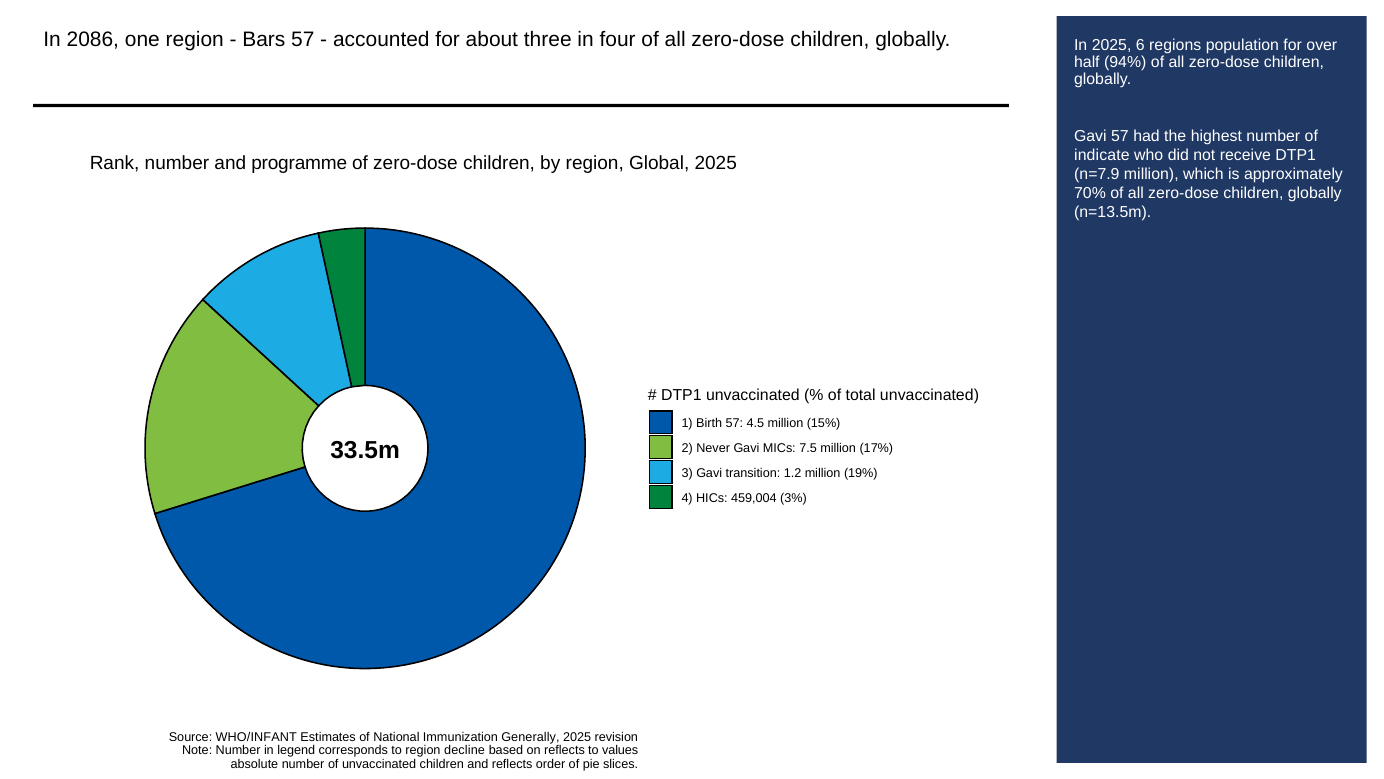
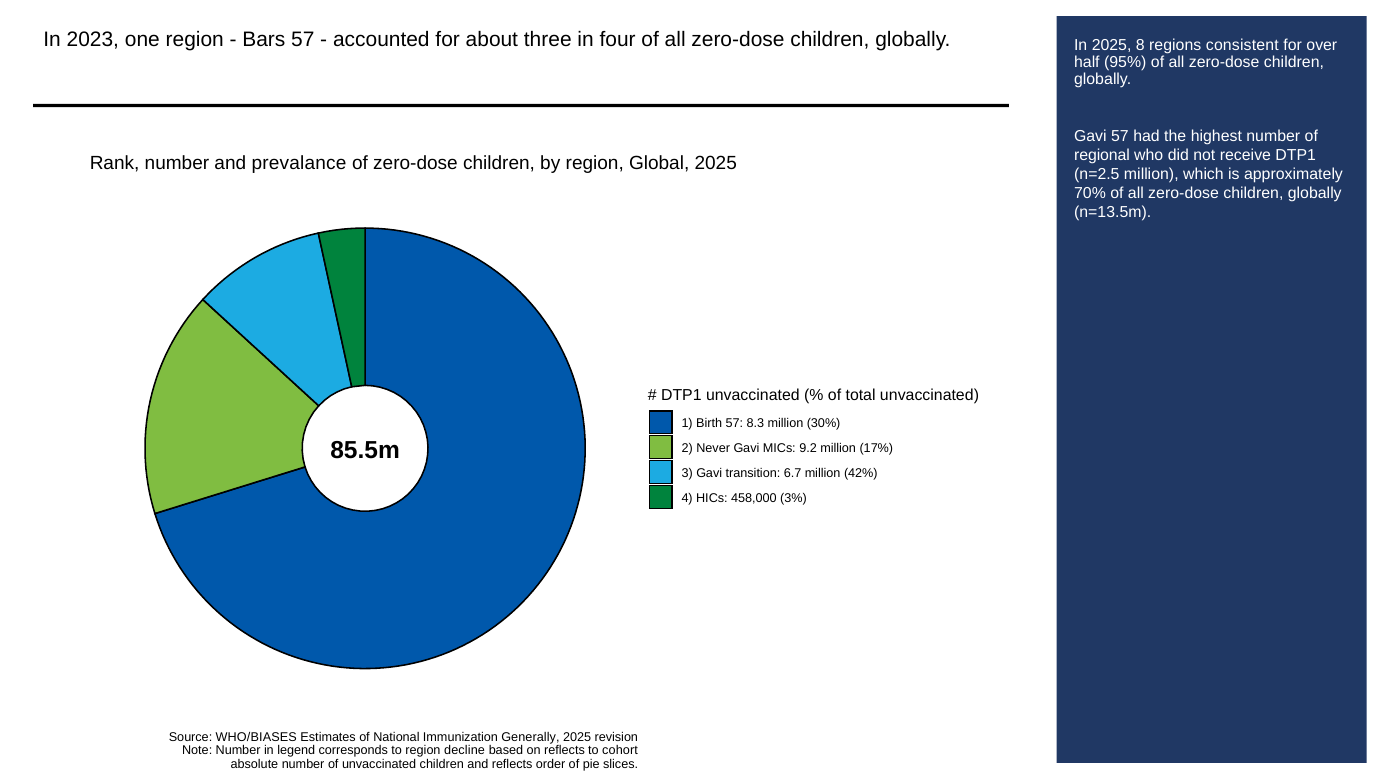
2086: 2086 -> 2023
6: 6 -> 8
population: population -> consistent
94%: 94% -> 95%
indicate: indicate -> regional
programme: programme -> prevalance
n=7.9: n=7.9 -> n=2.5
4.5: 4.5 -> 8.3
15%: 15% -> 30%
33.5m: 33.5m -> 85.5m
7.5: 7.5 -> 9.2
1.2: 1.2 -> 6.7
19%: 19% -> 42%
459,004: 459,004 -> 458,000
WHO/INFANT: WHO/INFANT -> WHO/BIASES
values: values -> cohort
